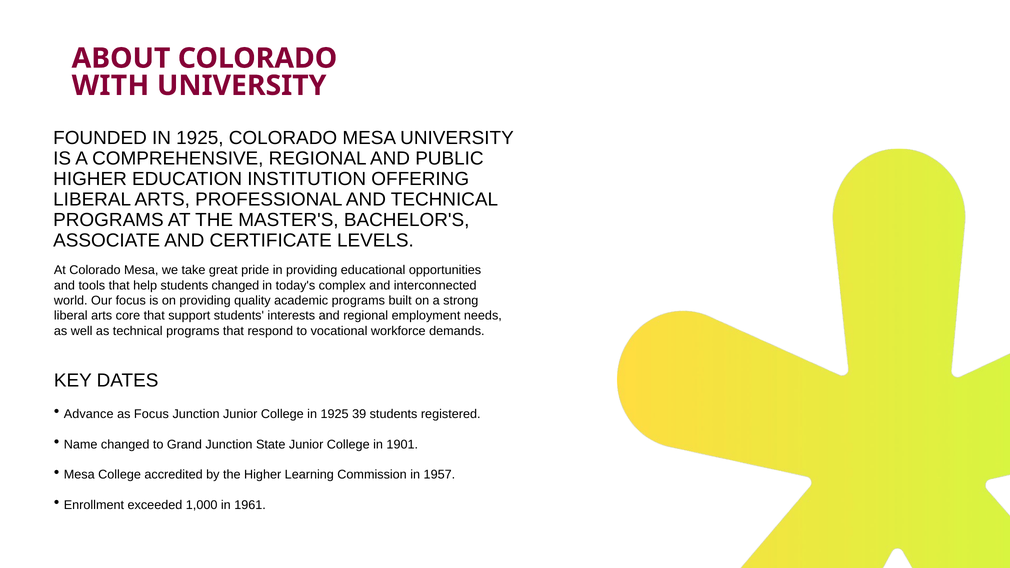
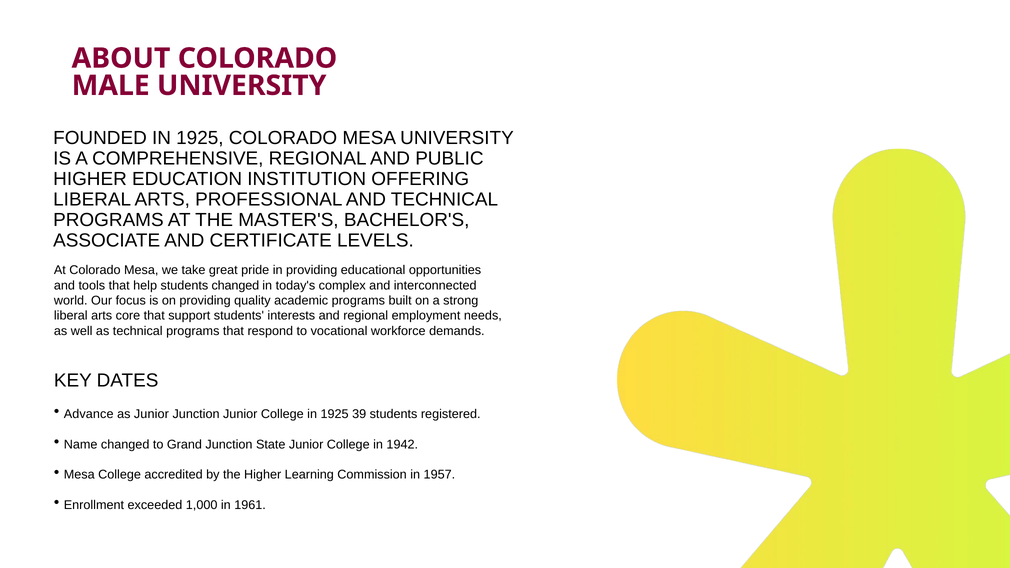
WITH: WITH -> MALE
as Focus: Focus -> Junior
1901: 1901 -> 1942
